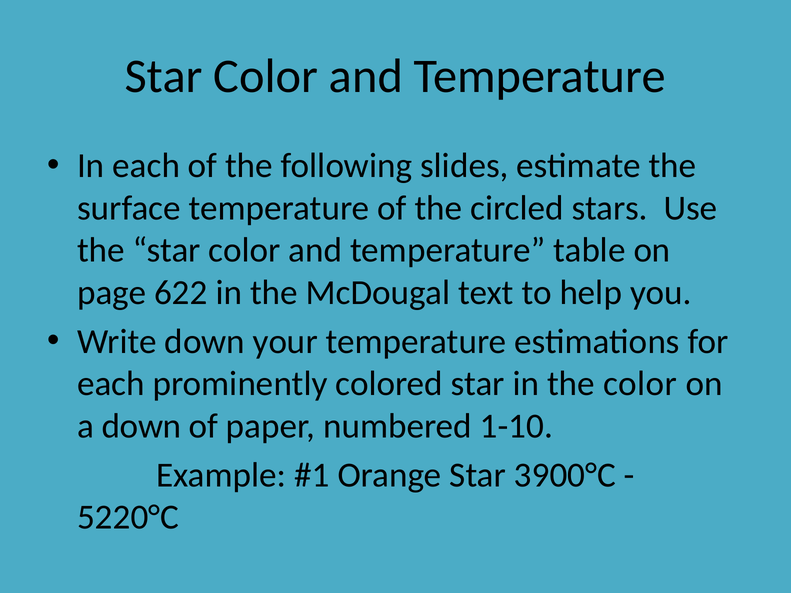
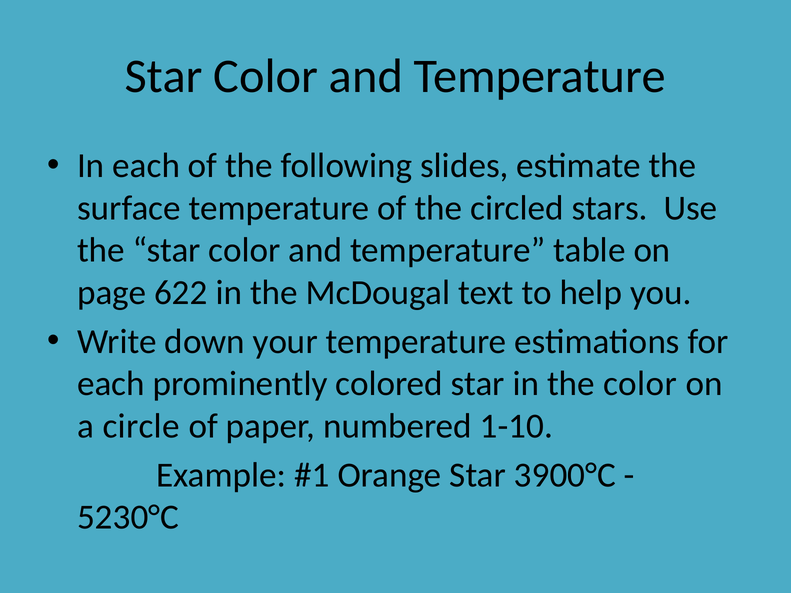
a down: down -> circle
5220°C: 5220°C -> 5230°C
